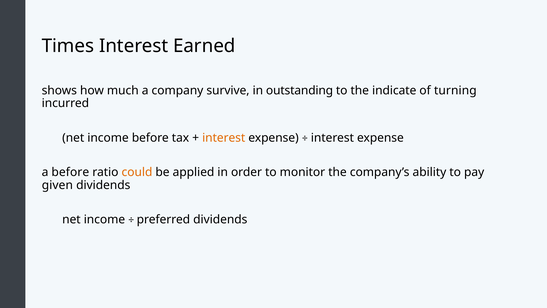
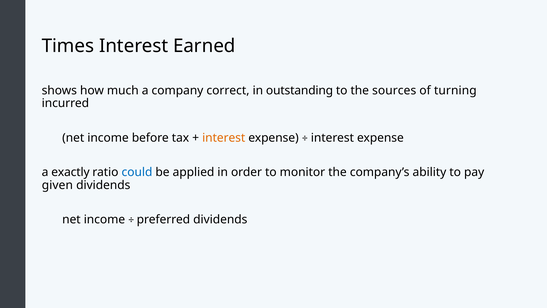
survive: survive -> correct
indicate: indicate -> sources
a before: before -> exactly
could colour: orange -> blue
